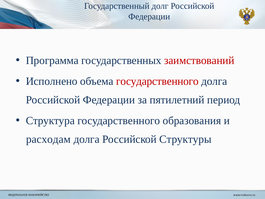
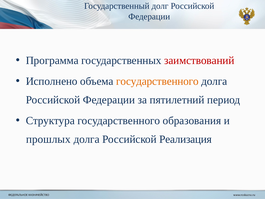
государственного at (157, 81) colour: red -> orange
расходам: расходам -> прошлых
Структуры: Структуры -> Реализация
